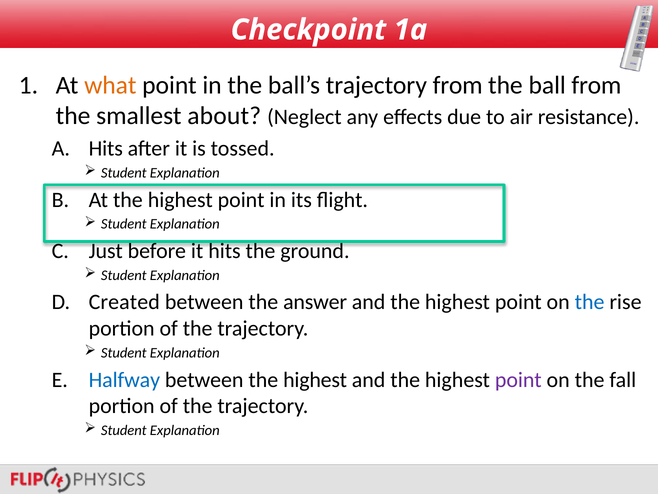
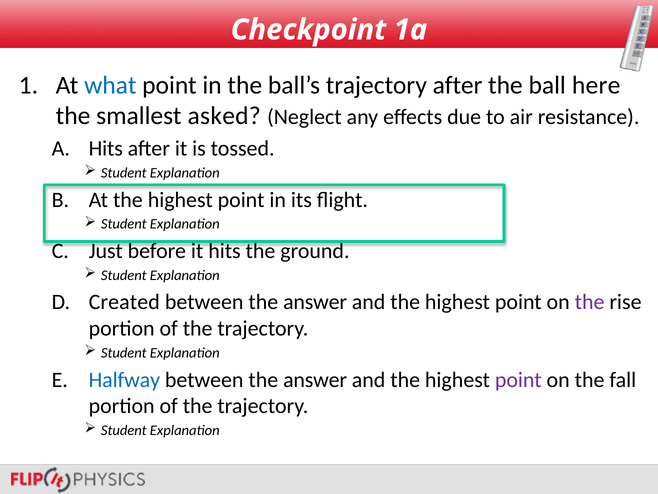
what colour: orange -> blue
trajectory from: from -> after
ball from: from -> here
about: about -> asked
the at (590, 302) colour: blue -> purple
highest at (315, 379): highest -> answer
